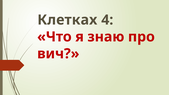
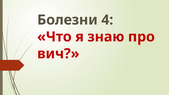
Клетках: Клетках -> Болезни
